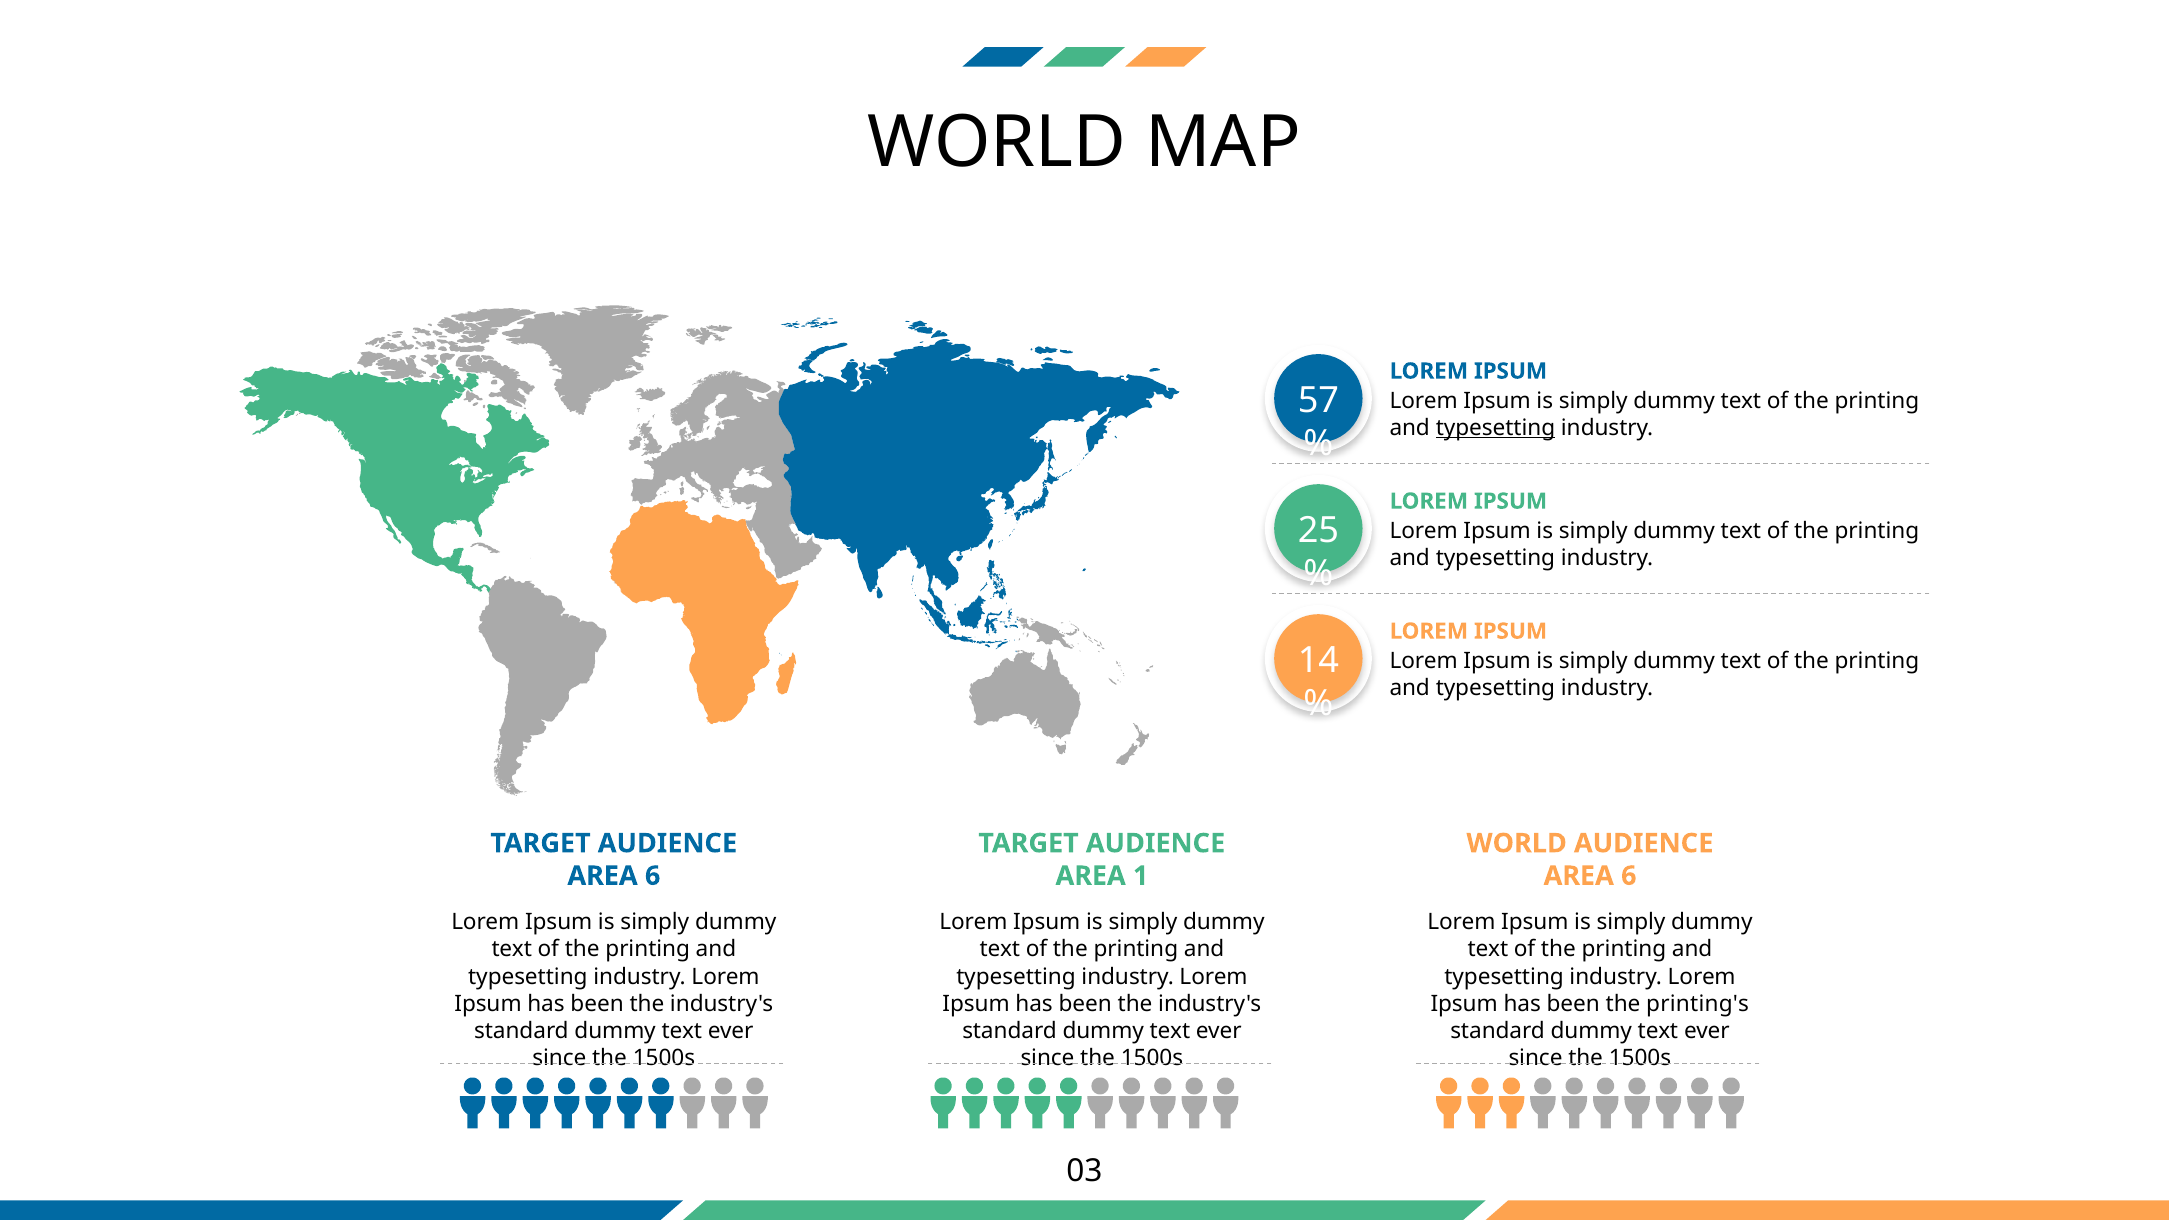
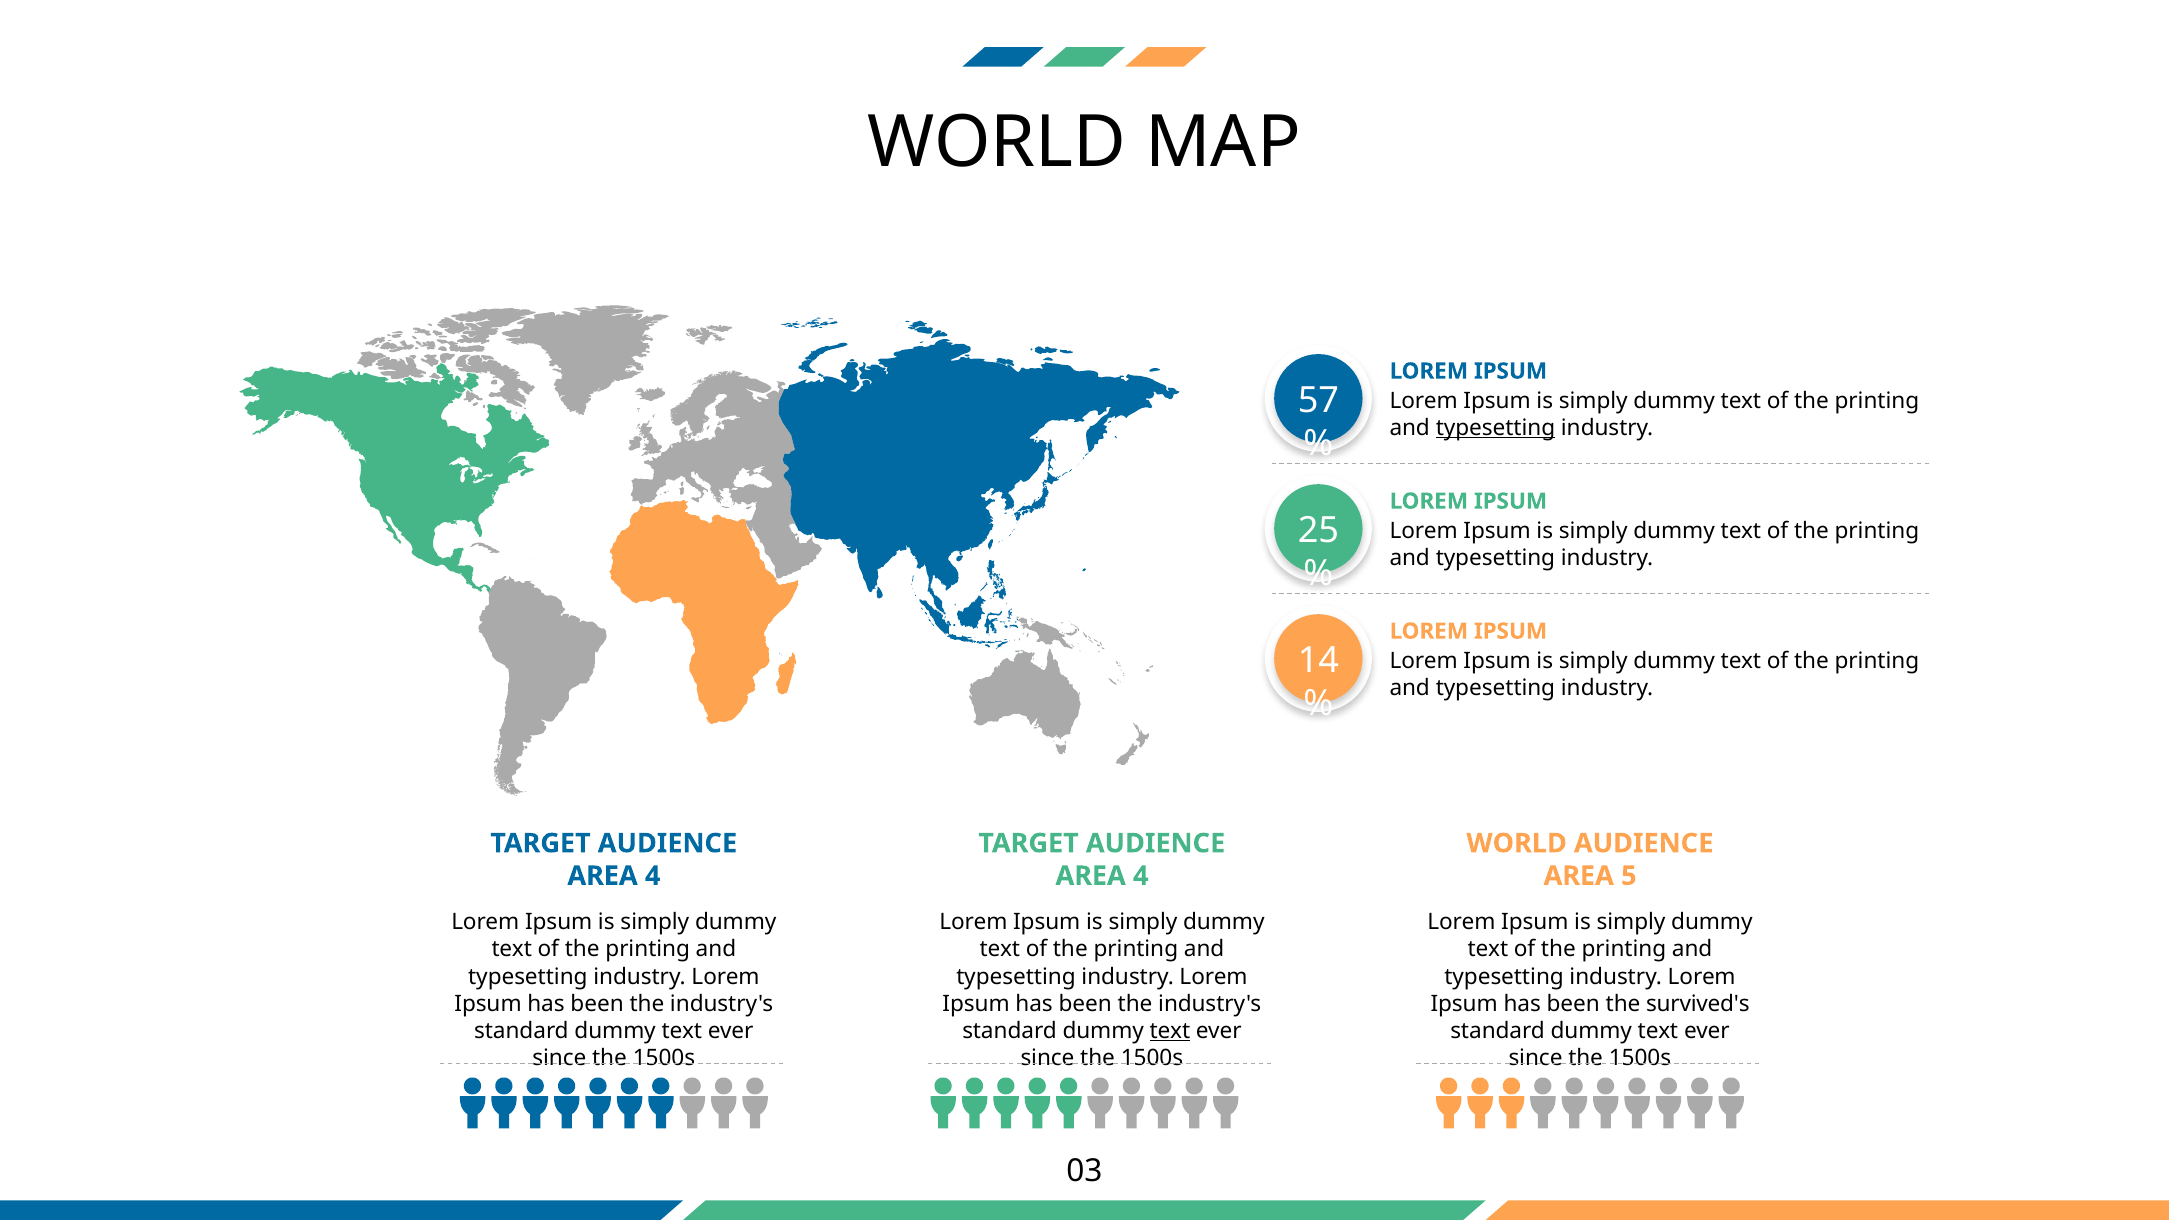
6 at (653, 876): 6 -> 4
1 at (1141, 876): 1 -> 4
6 at (1629, 876): 6 -> 5
printing's: printing's -> survived's
text at (1170, 1031) underline: none -> present
